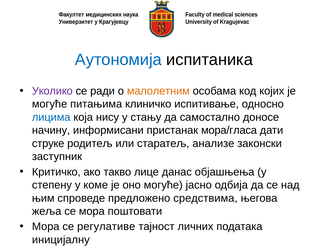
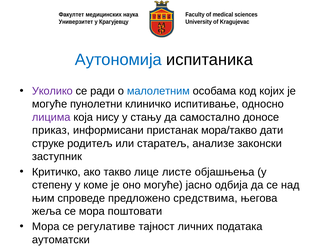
малолетним colour: orange -> blue
питањима: питањима -> пунолетни
лицима colour: blue -> purple
начину: начину -> приказ
мора/гласа: мора/гласа -> мора/такво
данас: данас -> листе
иницијалну: иницијалну -> аутоматски
